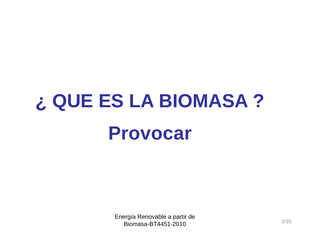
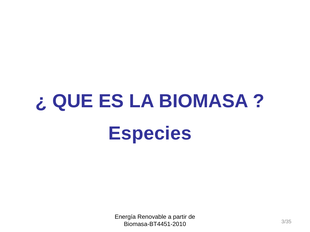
Provocar: Provocar -> Especies
